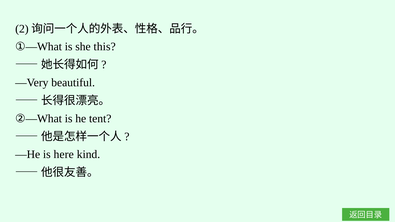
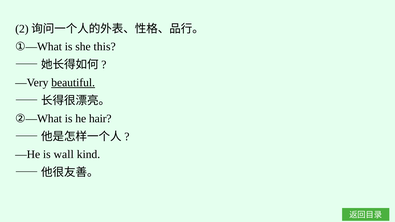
beautiful underline: none -> present
tent: tent -> hair
here: here -> wall
